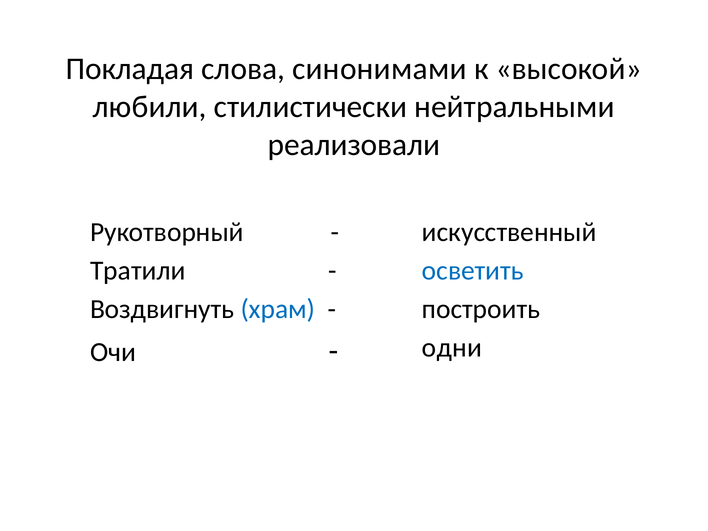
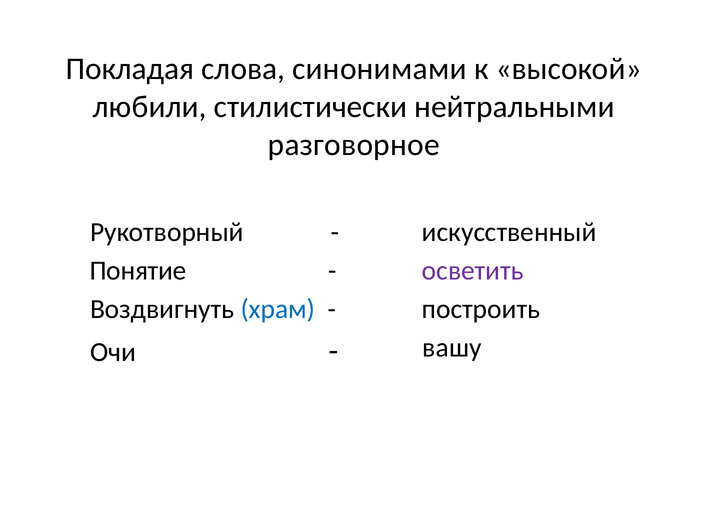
реализовали: реализовали -> разговорное
Тратили: Тратили -> Понятие
осветить colour: blue -> purple
одни: одни -> вашу
